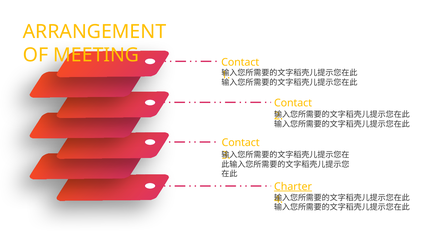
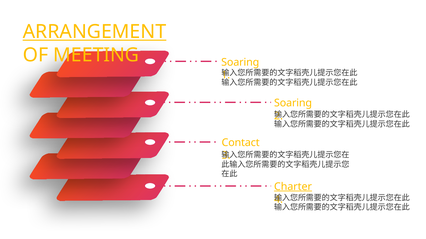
ARRANGEMENT underline: none -> present
Contact at (240, 62): Contact -> Soaring
Contact at (293, 103): Contact -> Soaring
